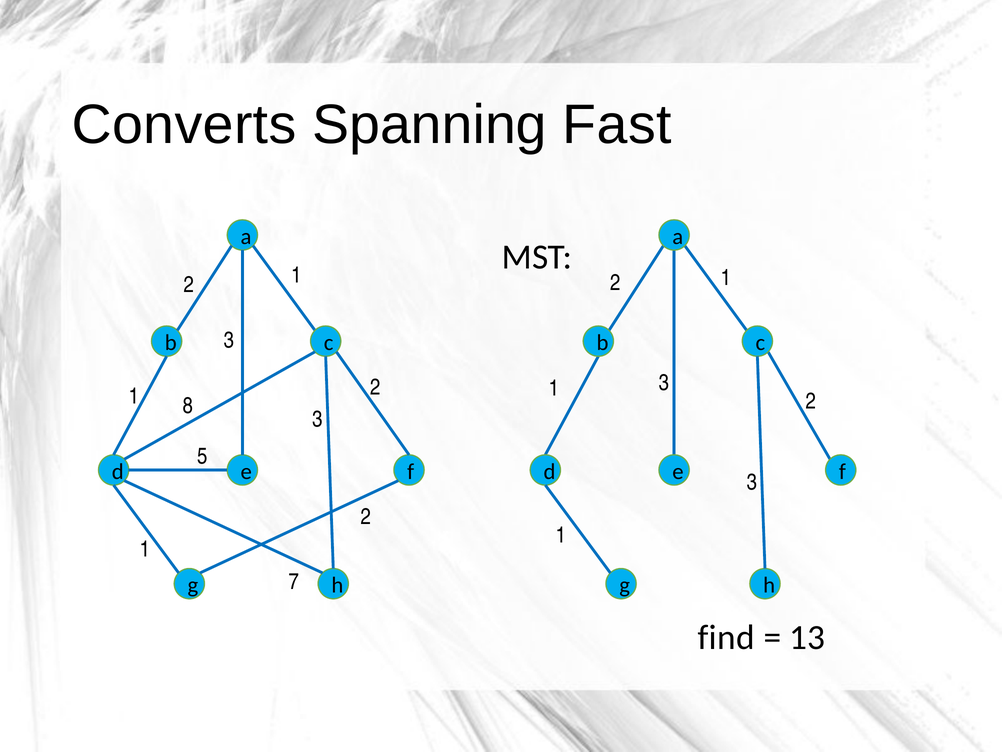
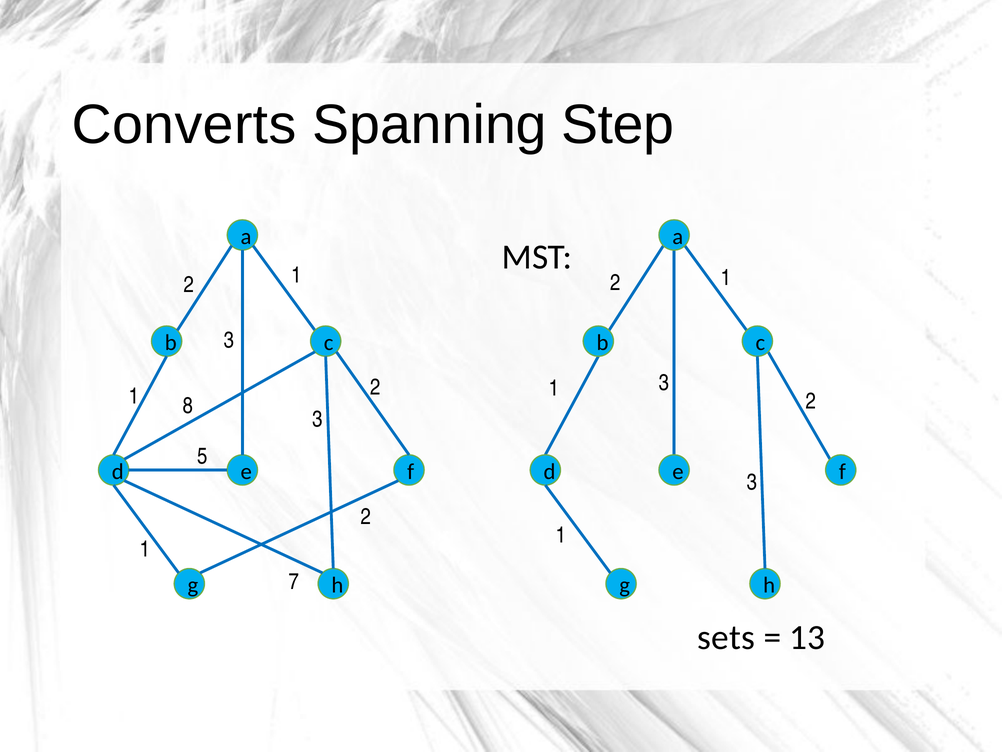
Fast: Fast -> Step
find: find -> sets
